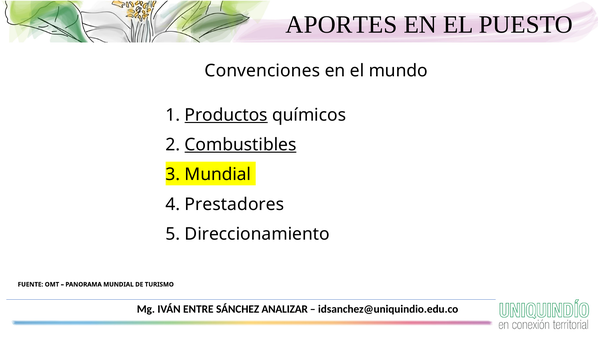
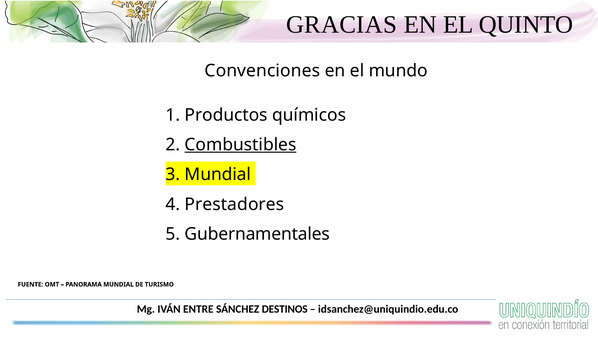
APORTES: APORTES -> GRACIAS
PUESTO: PUESTO -> QUINTO
Productos underline: present -> none
Direccionamiento: Direccionamiento -> Gubernamentales
ANALIZAR: ANALIZAR -> DESTINOS
